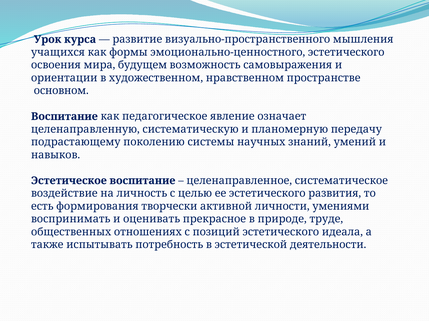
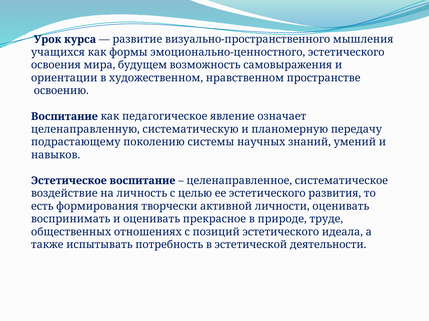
основном: основном -> освоению
личности умениями: умениями -> оценивать
